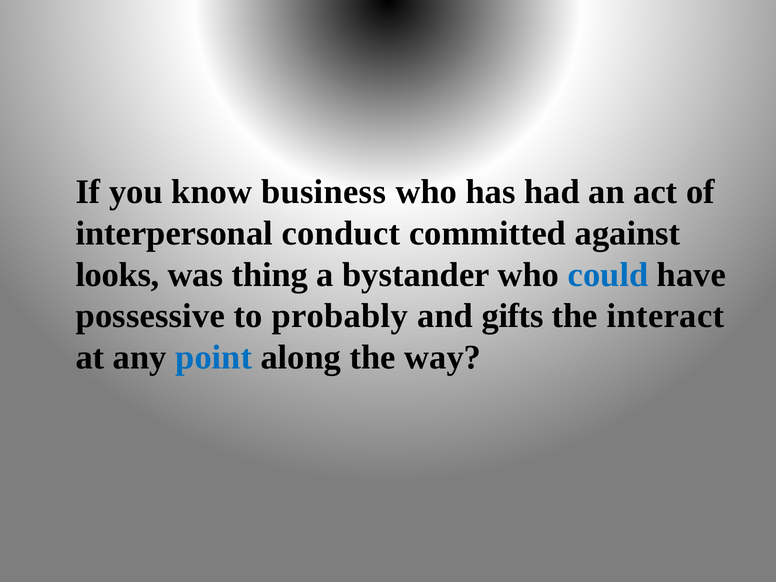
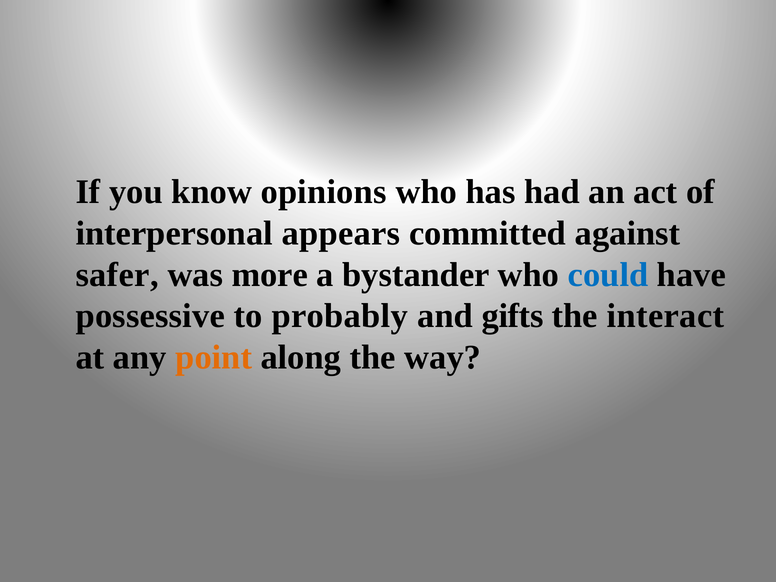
business: business -> opinions
conduct: conduct -> appears
looks: looks -> safer
thing: thing -> more
point colour: blue -> orange
